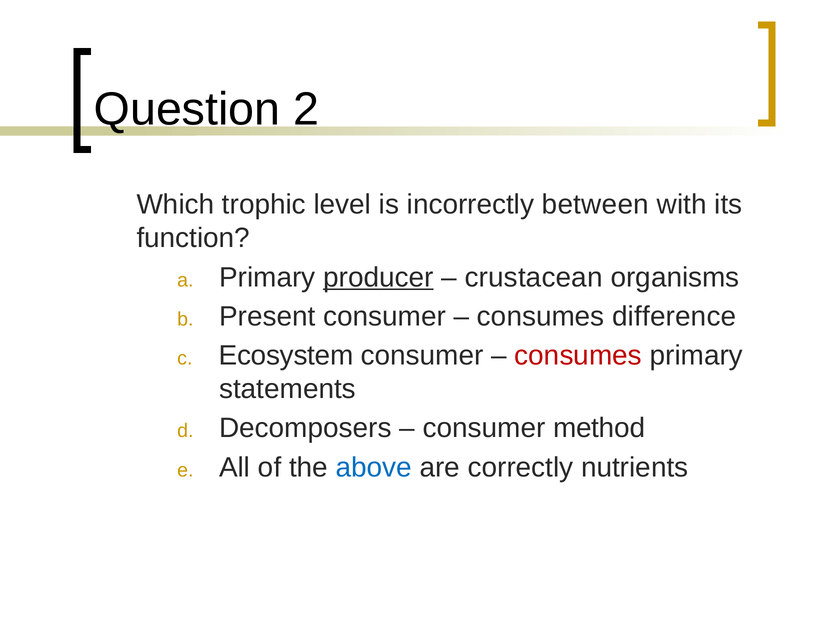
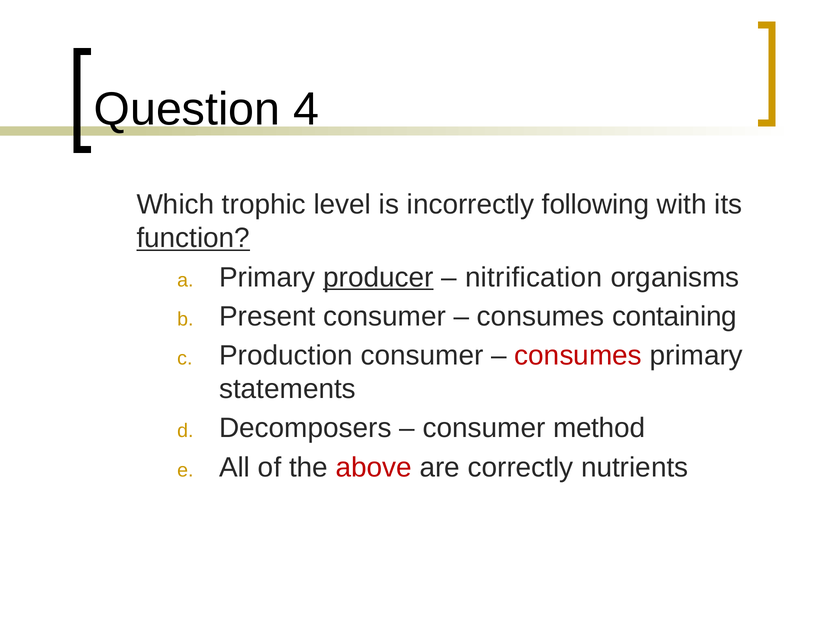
2: 2 -> 4
between: between -> following
function underline: none -> present
crustacean: crustacean -> nitrification
difference: difference -> containing
Ecosystem: Ecosystem -> Production
above colour: blue -> red
